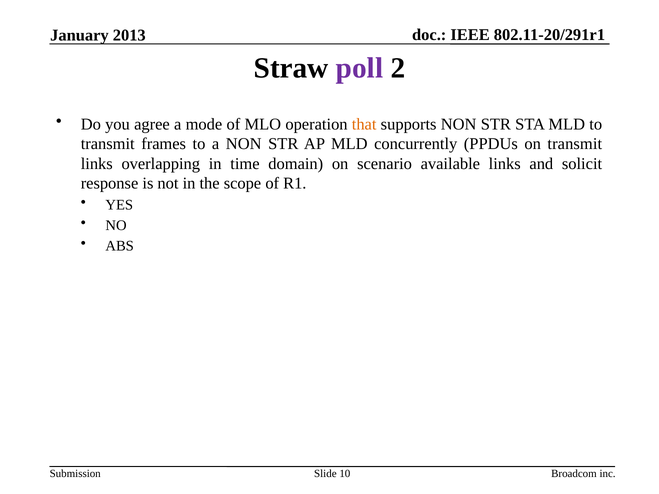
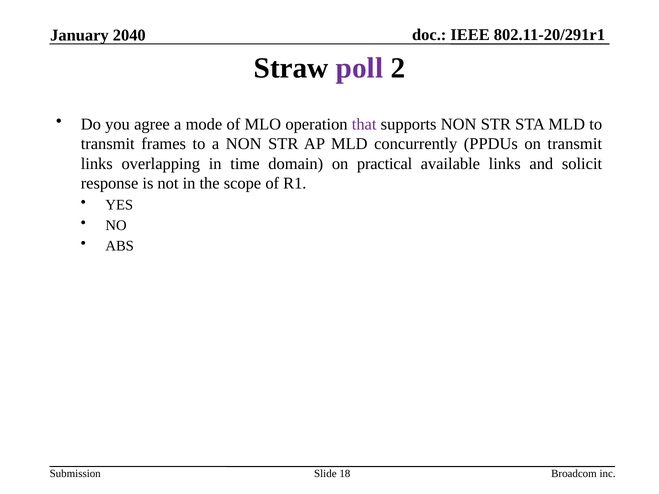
2013: 2013 -> 2040
that colour: orange -> purple
scenario: scenario -> practical
10: 10 -> 18
